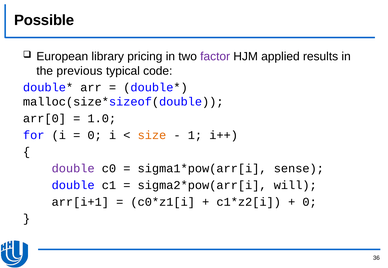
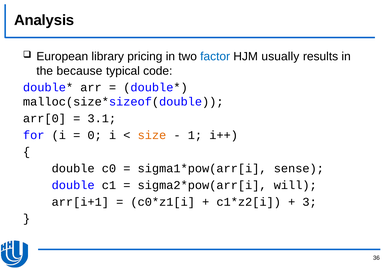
Possible: Possible -> Analysis
factor colour: purple -> blue
applied: applied -> usually
previous: previous -> because
1.0: 1.0 -> 3.1
double at (73, 169) colour: purple -> black
0 at (310, 202): 0 -> 3
